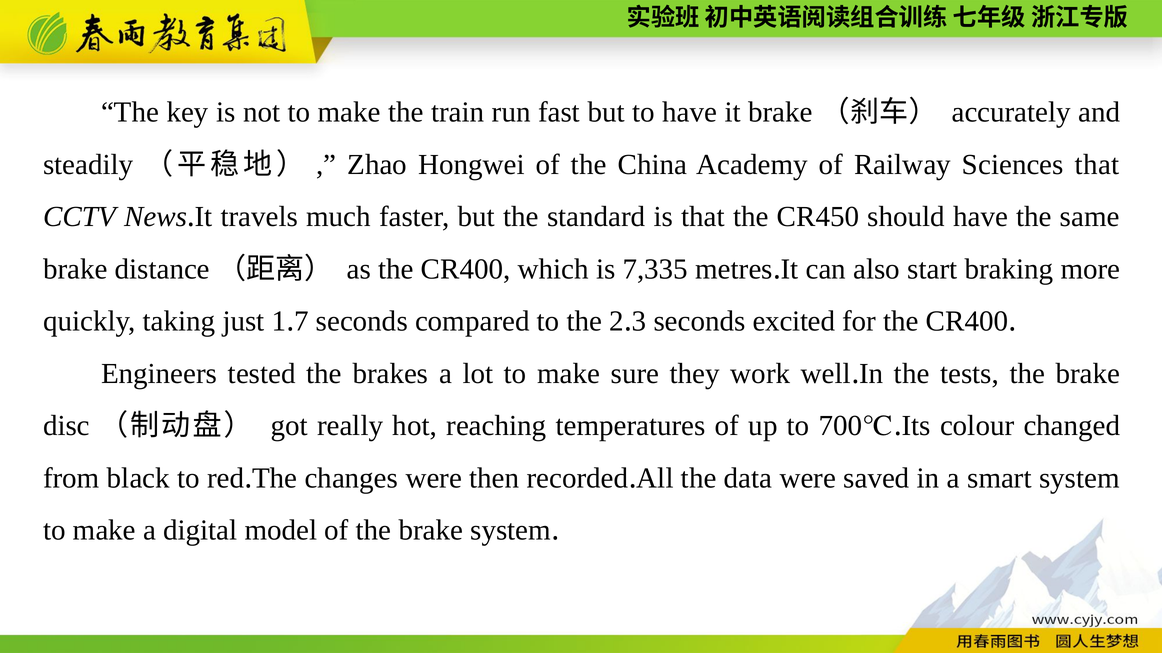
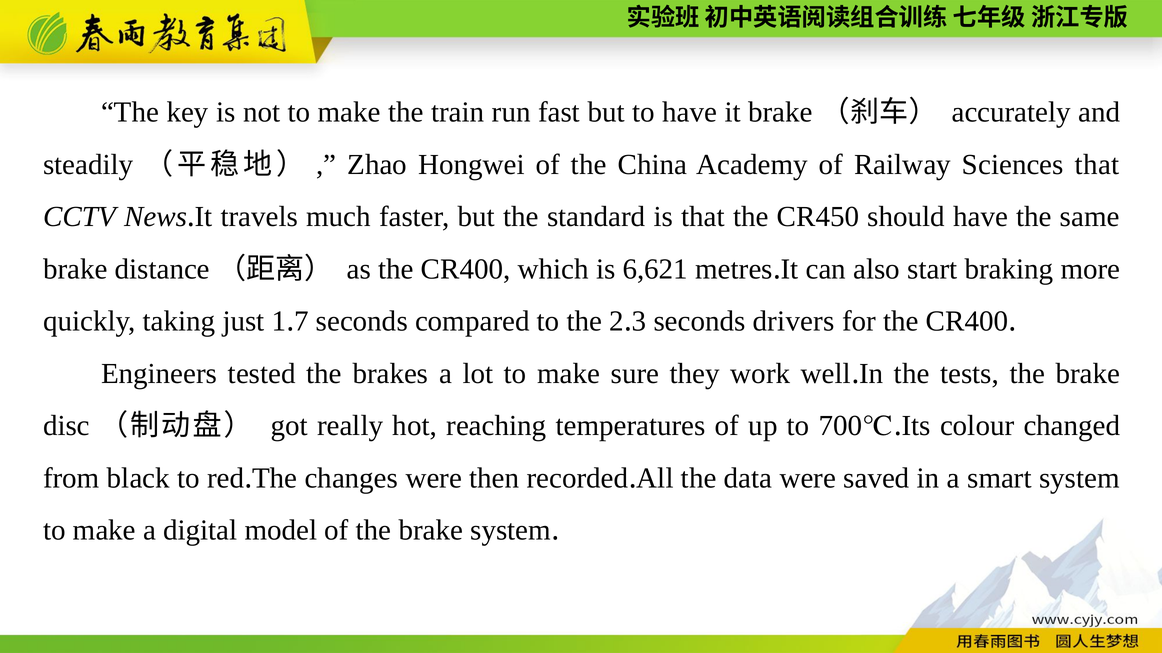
7,335: 7,335 -> 6,621
excited: excited -> drivers
